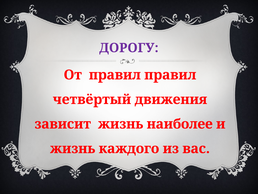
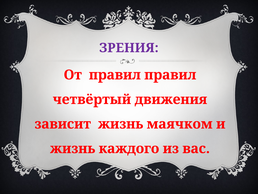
ДОРОГУ: ДОРОГУ -> ЗРЕНИЯ
наиболее: наиболее -> маячком
